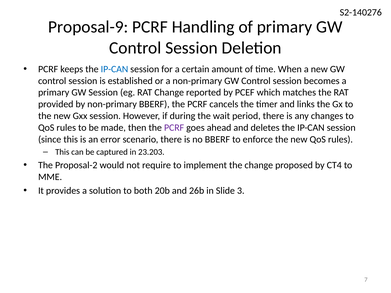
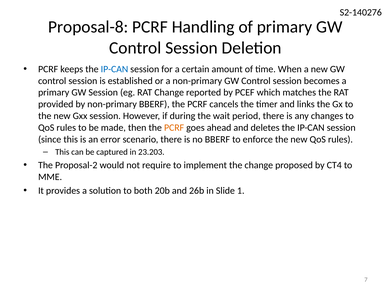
Proposal-9: Proposal-9 -> Proposal-8
PCRF at (174, 128) colour: purple -> orange
3: 3 -> 1
